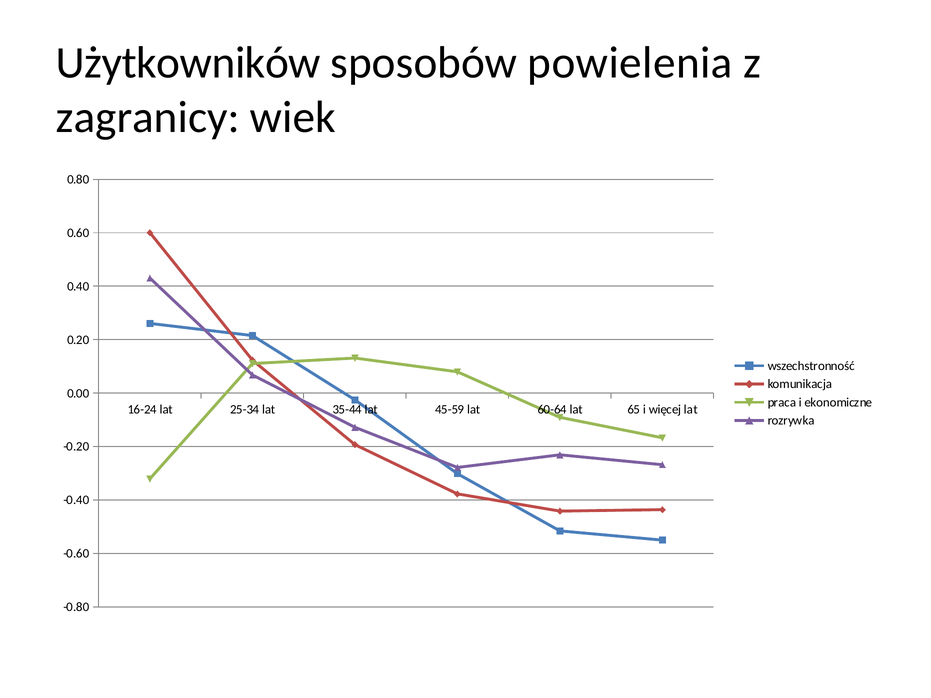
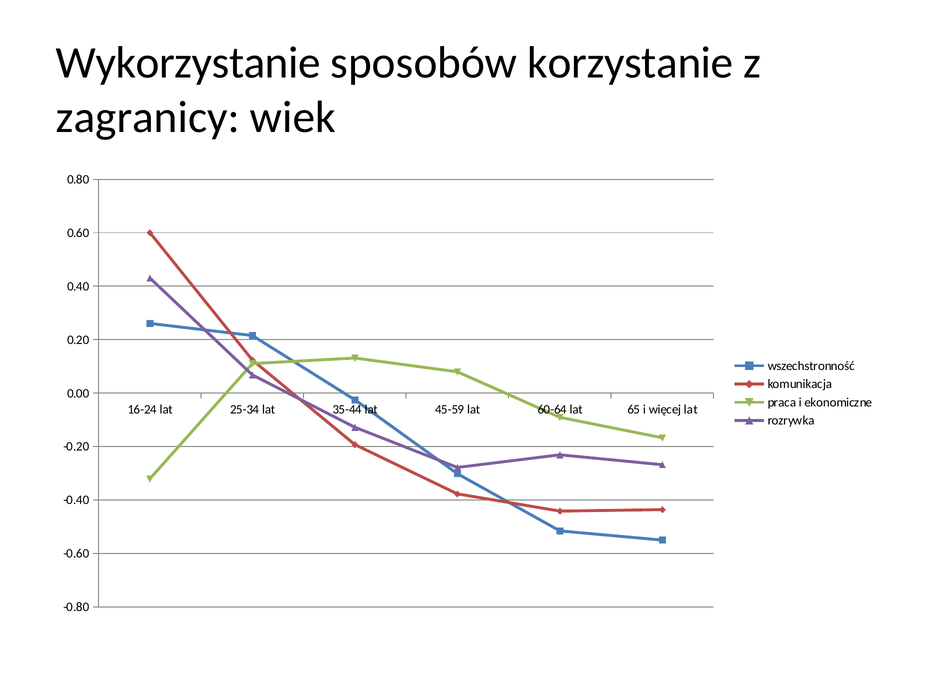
Użytkowników: Użytkowników -> Wykorzystanie
powielenia: powielenia -> korzystanie
